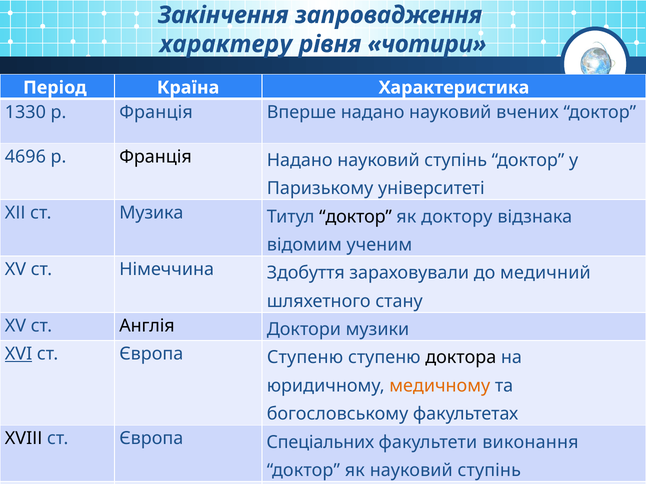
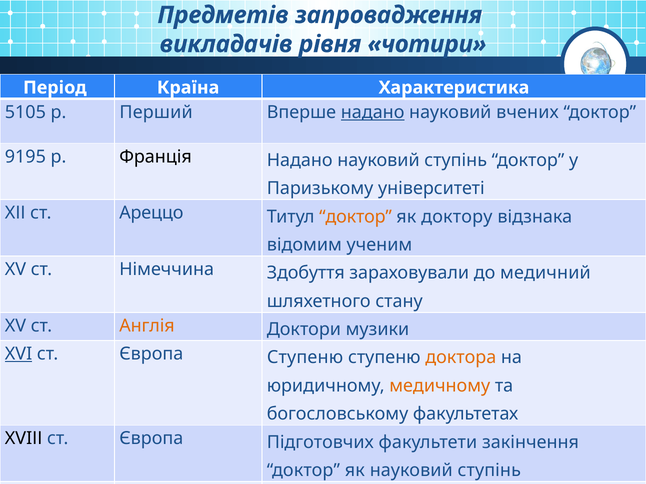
Закінчення: Закінчення -> Предметів
характеру: характеру -> викладачів
1330: 1330 -> 5105
Франція at (156, 112): Франція -> Перший
надано at (373, 112) underline: none -> present
4696: 4696 -> 9195
Музика: Музика -> Ареццо
доктор at (356, 217) colour: black -> orange
Англія colour: black -> orange
доктора colour: black -> orange
Спеціальних: Спеціальних -> Підготовчих
виконання: виконання -> закінчення
